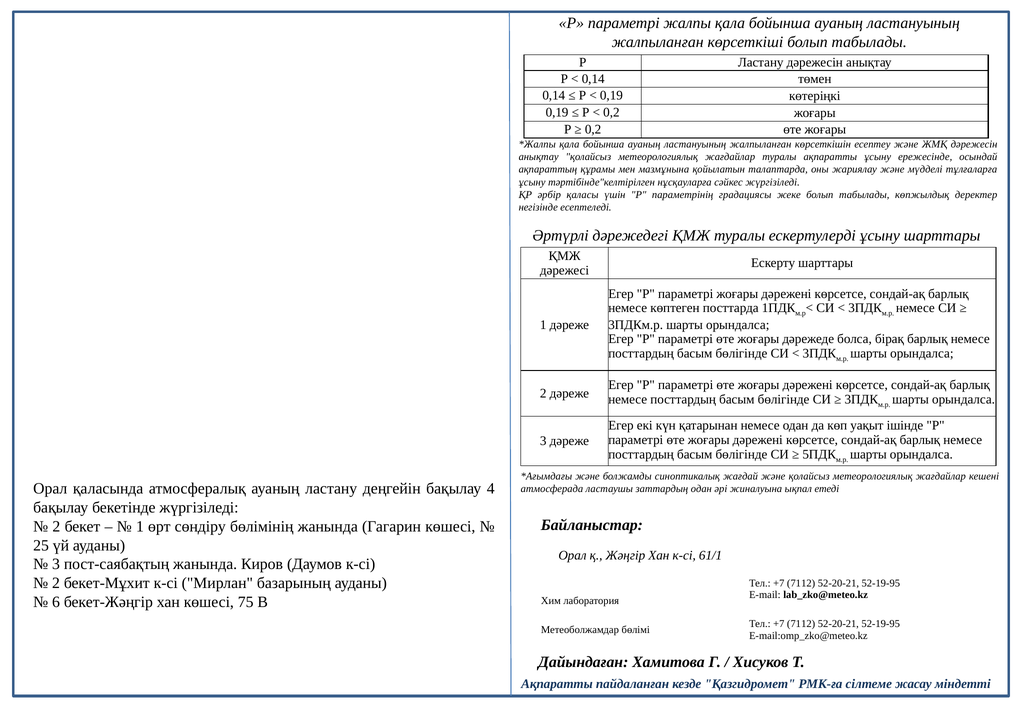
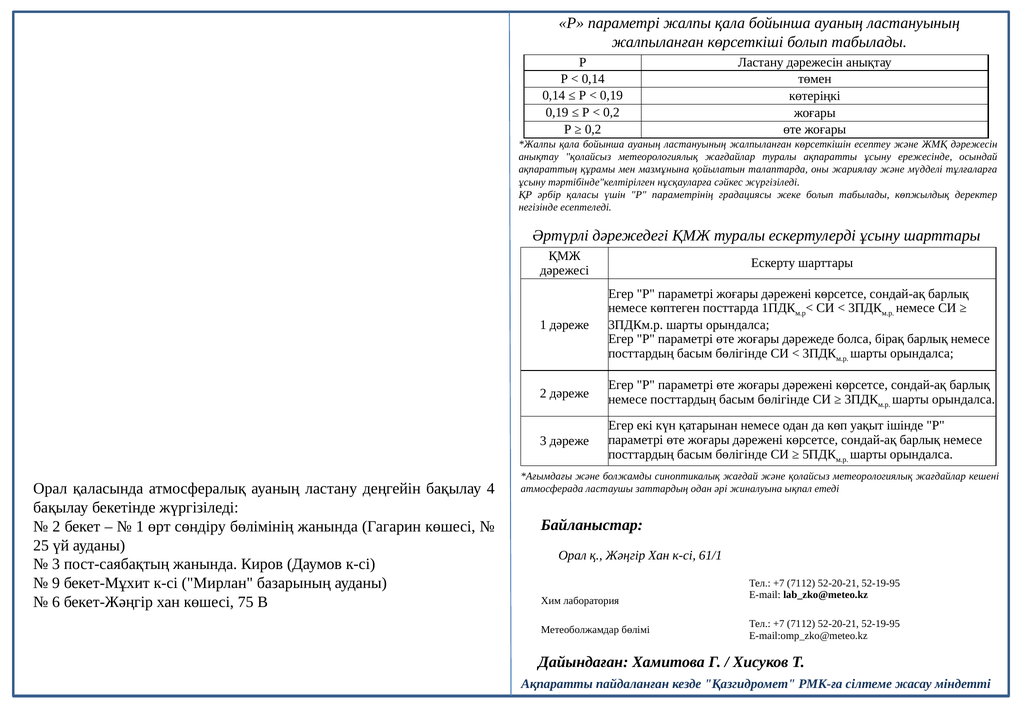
2 at (56, 583): 2 -> 9
